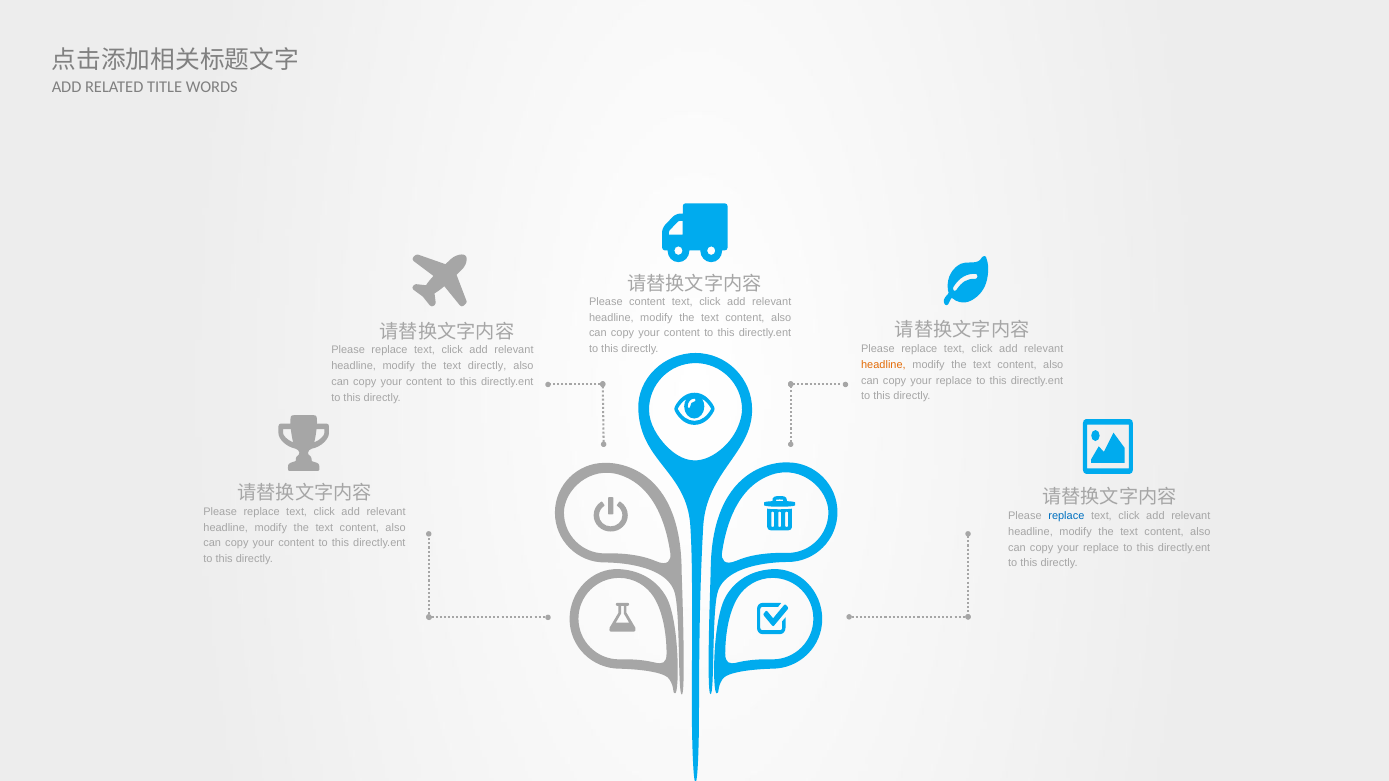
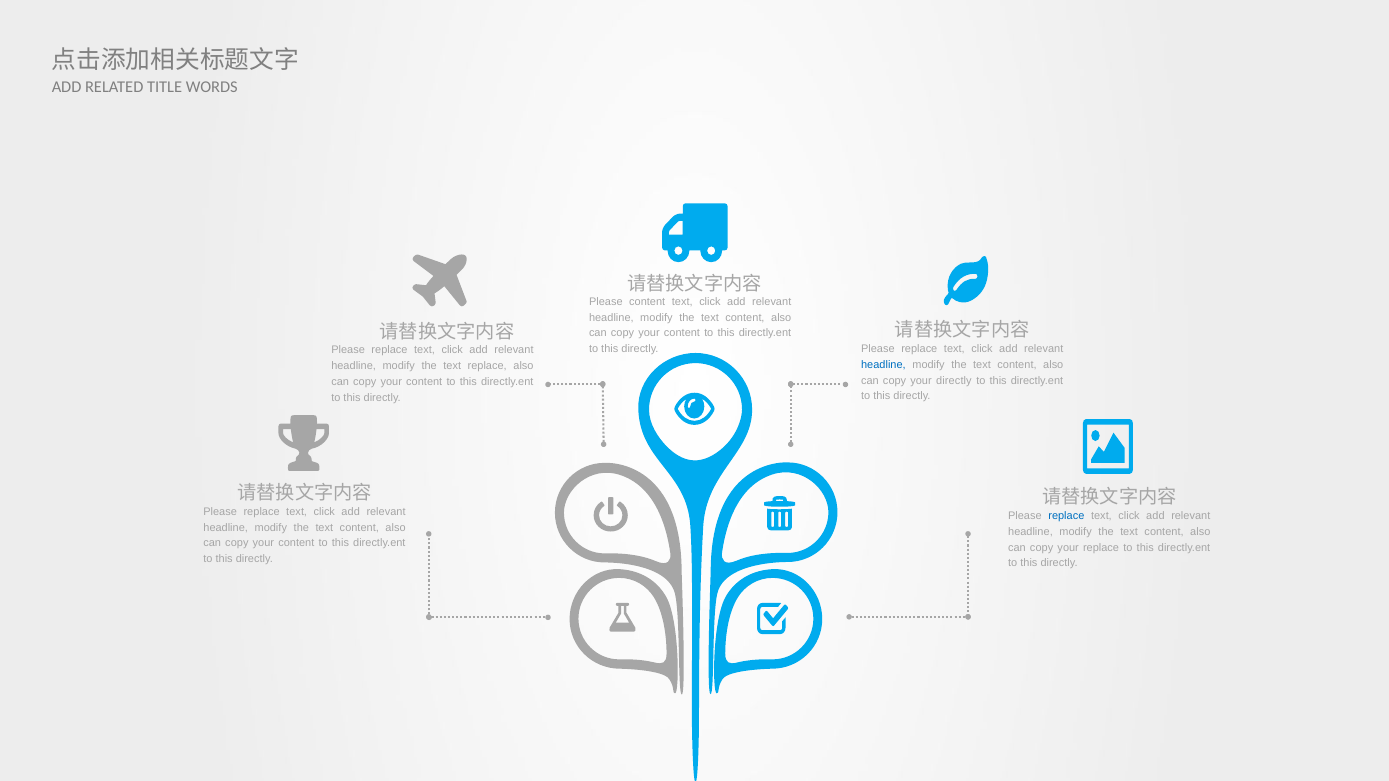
headline at (883, 365) colour: orange -> blue
text directly: directly -> replace
replace at (954, 381): replace -> directly
